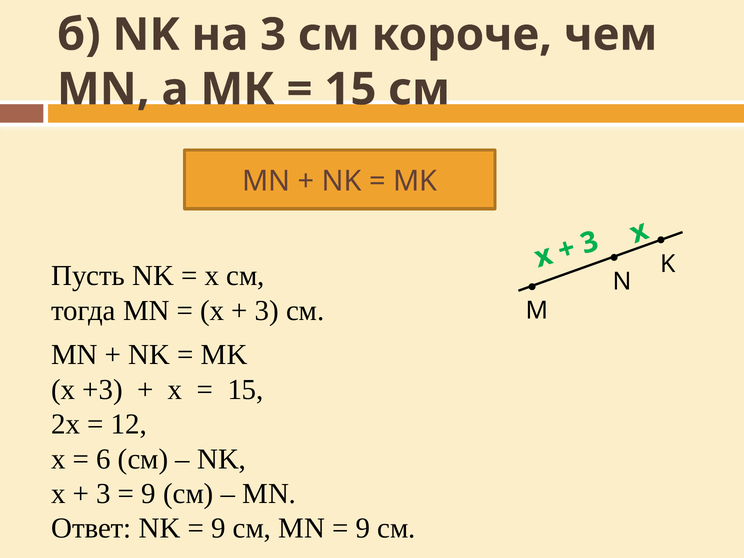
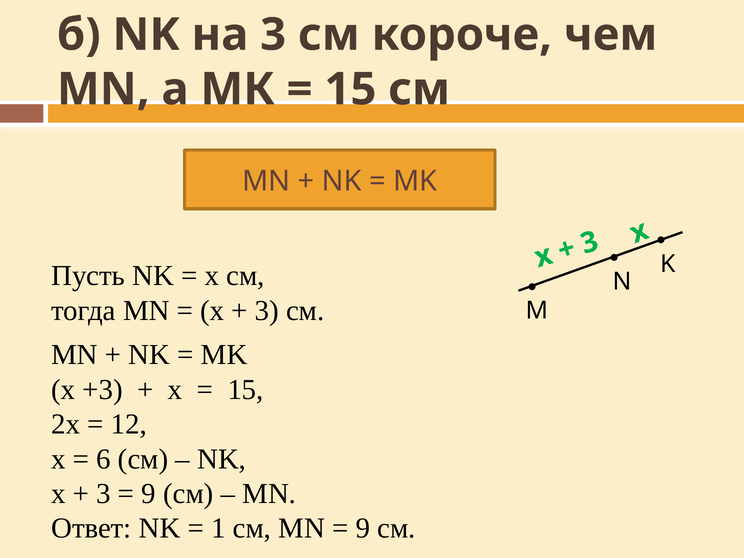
9 at (218, 528): 9 -> 1
